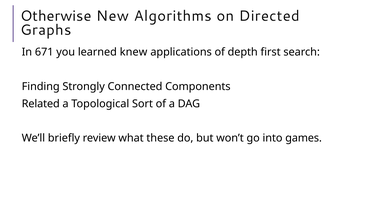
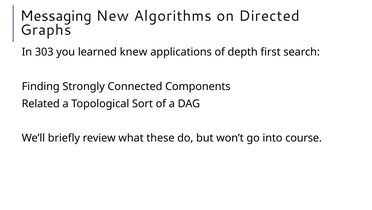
Otherwise: Otherwise -> Messaging
671: 671 -> 303
games: games -> course
